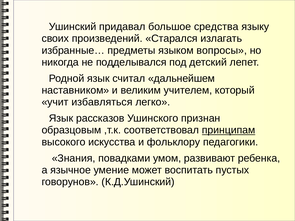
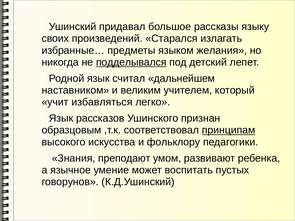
средства: средства -> рассказы
вопросы: вопросы -> желания
подделывался underline: none -> present
повадками: повадками -> преподают
